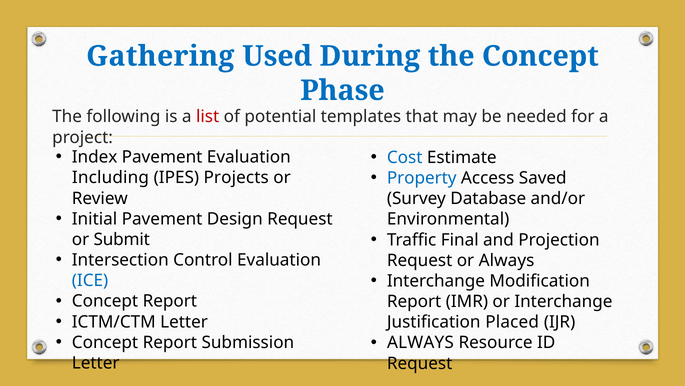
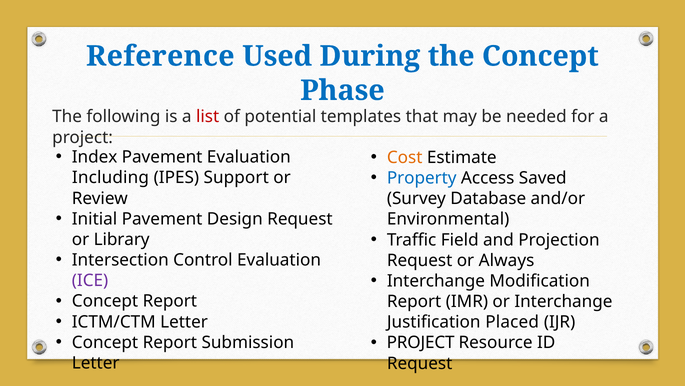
Gathering: Gathering -> Reference
Cost colour: blue -> orange
Projects: Projects -> Support
Final: Final -> Field
Submit: Submit -> Library
ICE colour: blue -> purple
ALWAYS at (420, 342): ALWAYS -> PROJECT
